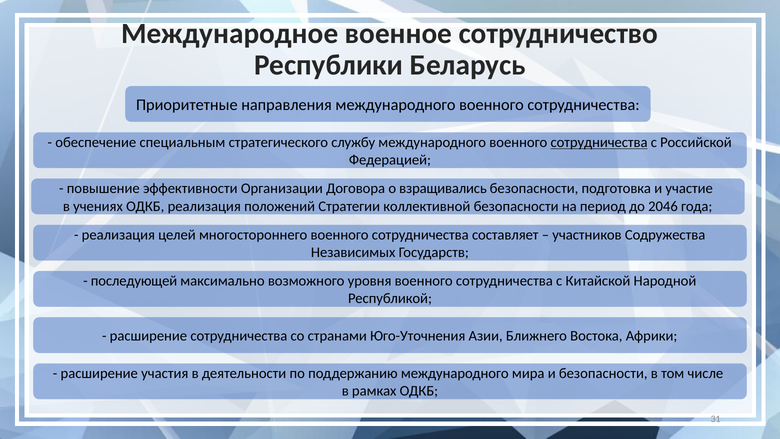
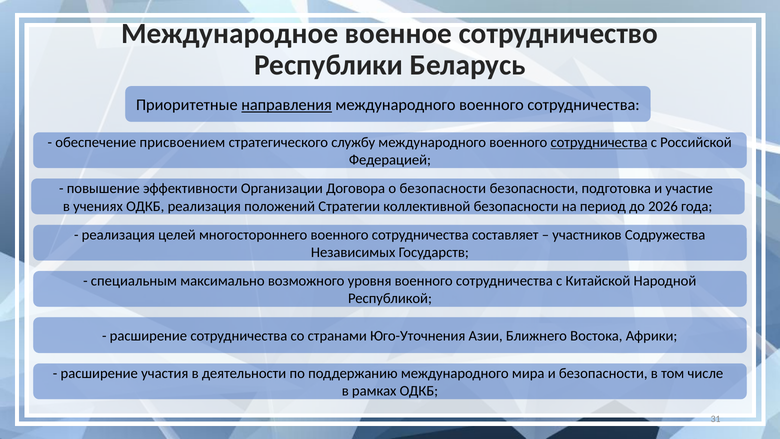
направления underline: none -> present
специальным: специальным -> присвоением
о взращивались: взращивались -> безопасности
2046: 2046 -> 2026
последующей: последующей -> специальным
